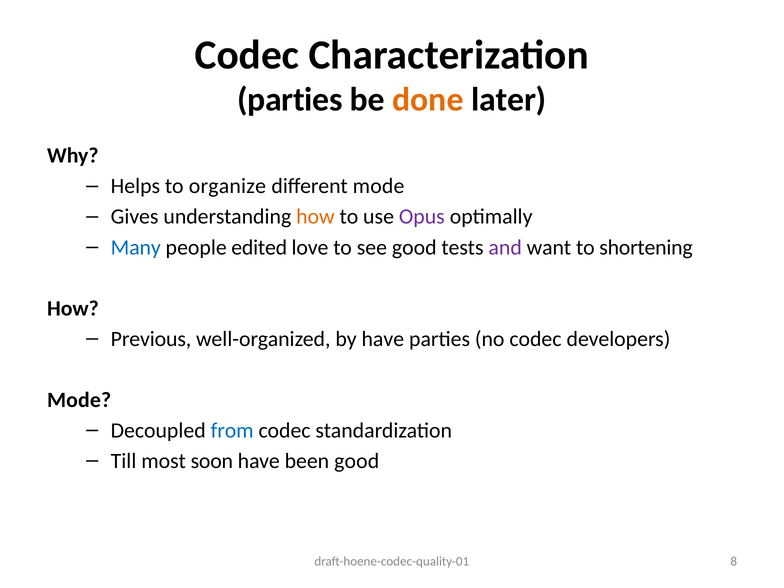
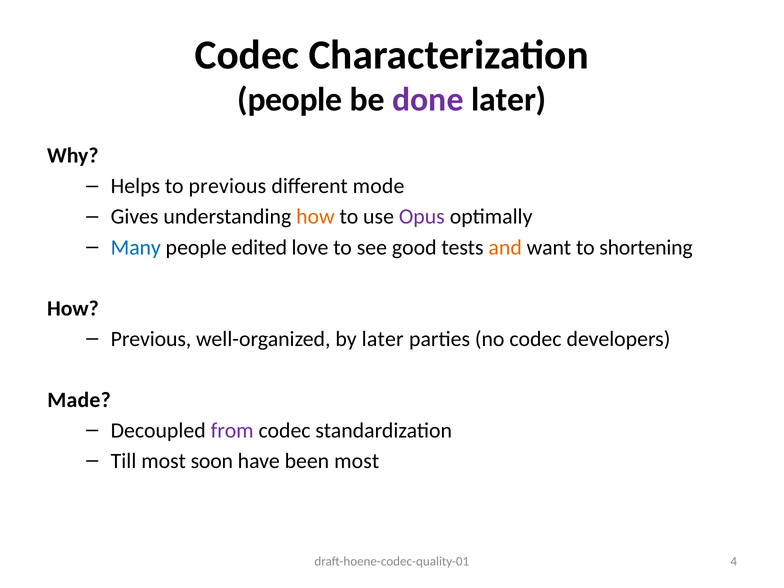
parties at (290, 100): parties -> people
done colour: orange -> purple
to organize: organize -> previous
and colour: purple -> orange
by have: have -> later
Mode at (79, 400): Mode -> Made
from colour: blue -> purple
been good: good -> most
8: 8 -> 4
